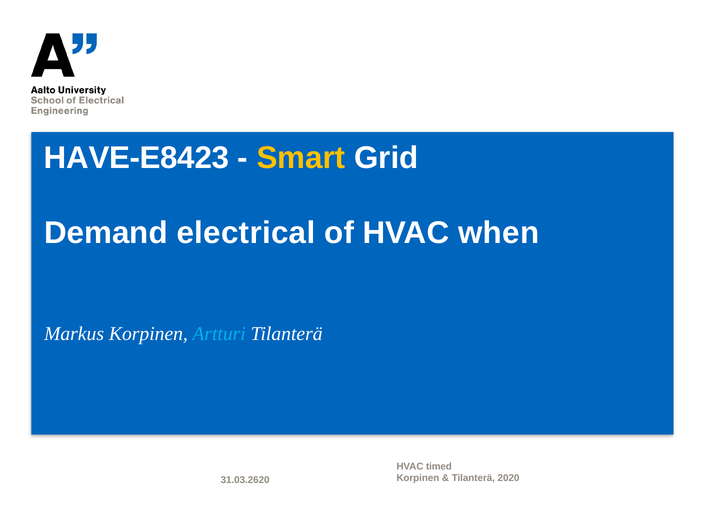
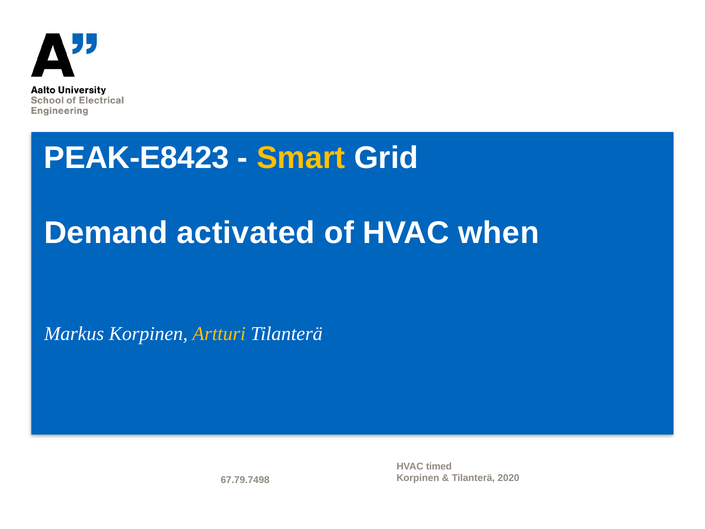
HAVE-E8423: HAVE-E8423 -> PEAK-E8423
electrical: electrical -> activated
Artturi colour: light blue -> yellow
31.03.2620: 31.03.2620 -> 67.79.7498
